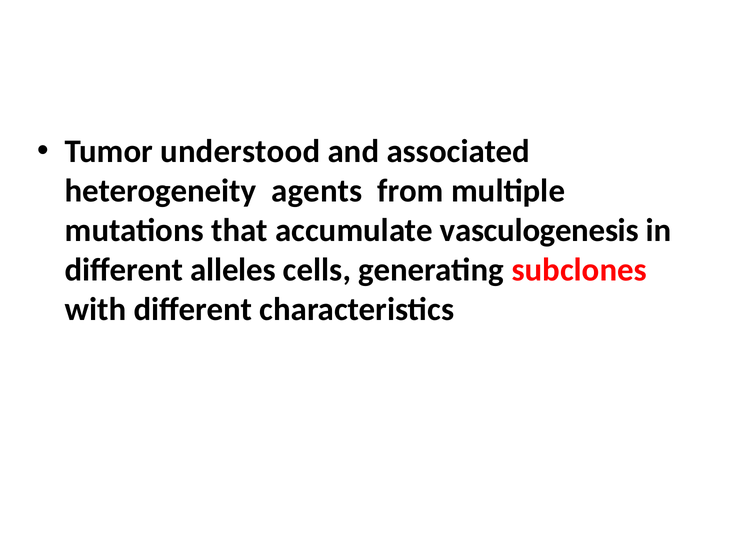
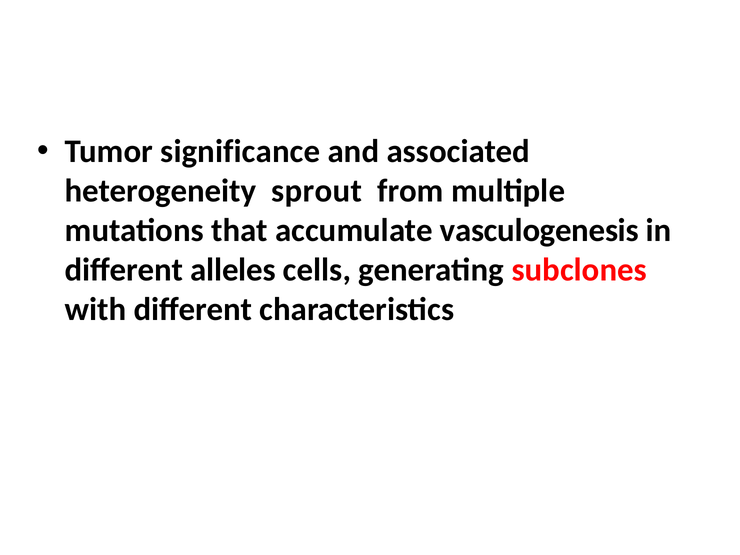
understood: understood -> significance
agents: agents -> sprout
